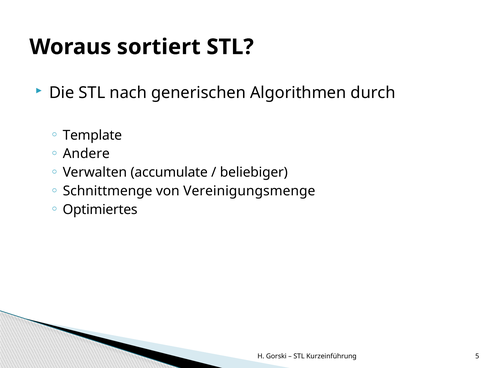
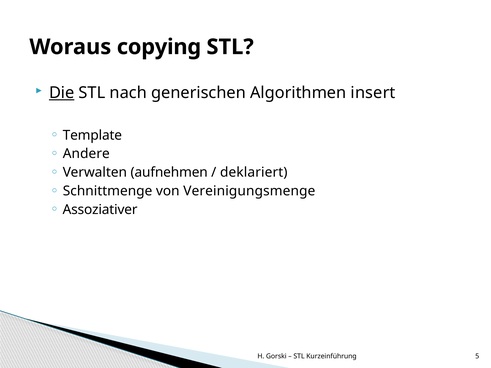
sortiert: sortiert -> copying
Die underline: none -> present
durch: durch -> insert
accumulate: accumulate -> aufnehmen
beliebiger: beliebiger -> deklariert
Optimiertes: Optimiertes -> Assoziativer
